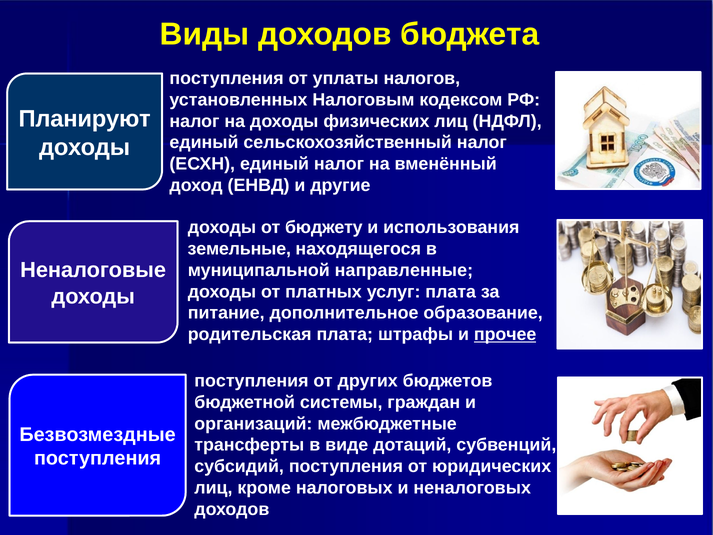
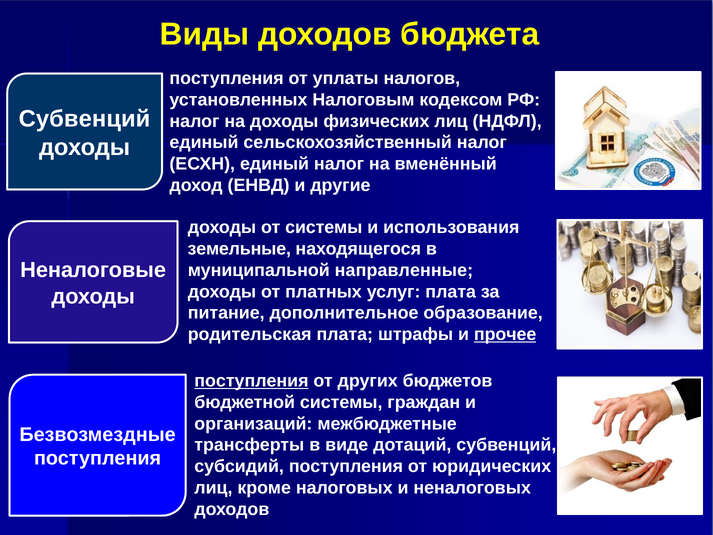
Планируют at (85, 119): Планируют -> Субвенций
от бюджету: бюджету -> системы
поступления at (251, 381) underline: none -> present
